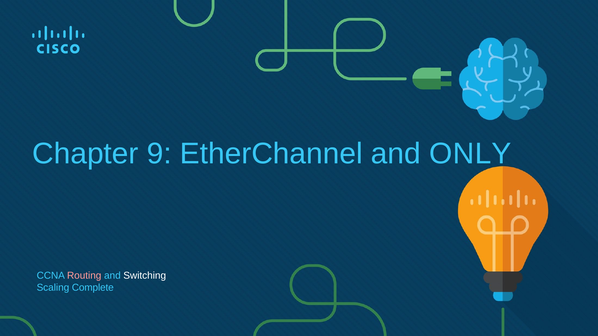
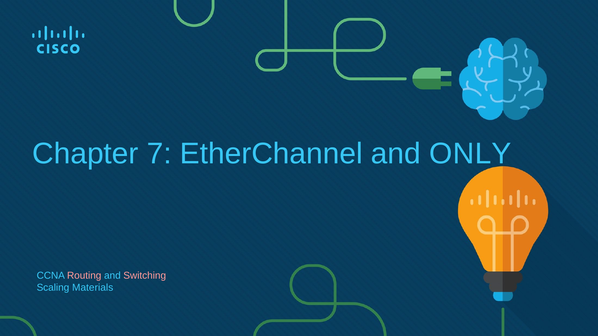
9: 9 -> 7
Switching colour: white -> pink
Complete: Complete -> Materials
